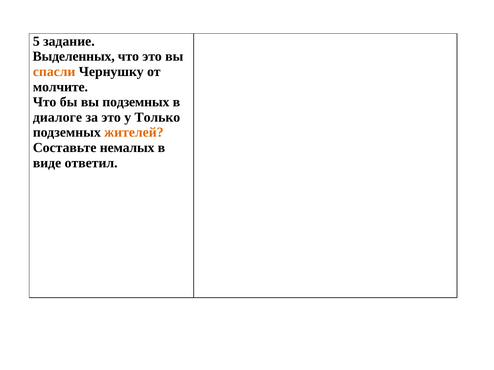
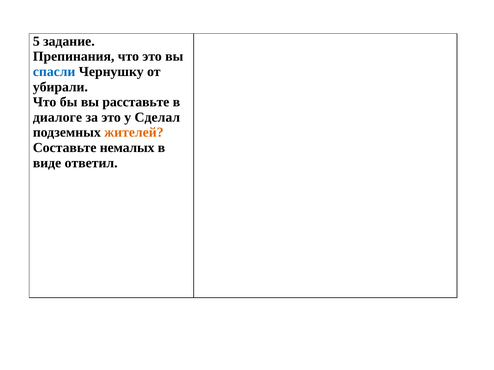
Выделенных: Выделенных -> Препинания
спасли colour: orange -> blue
молчите: молчите -> убирали
вы подземных: подземных -> расставьте
Только: Только -> Сделал
